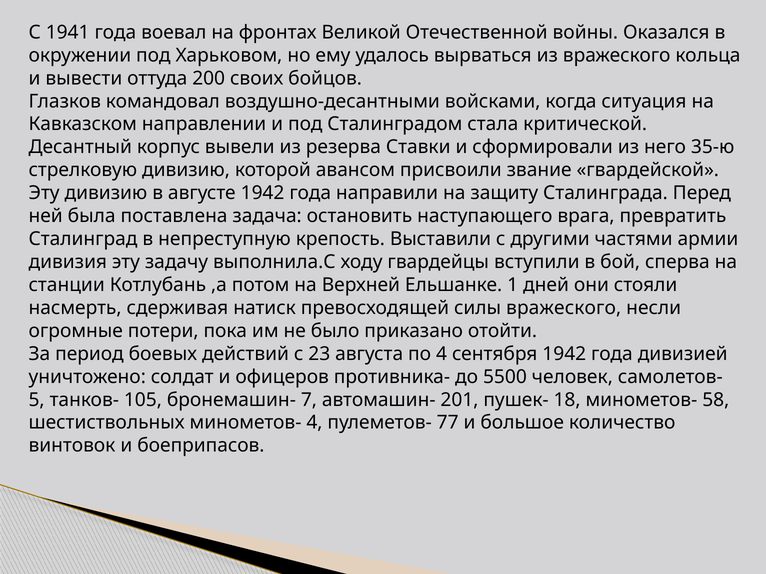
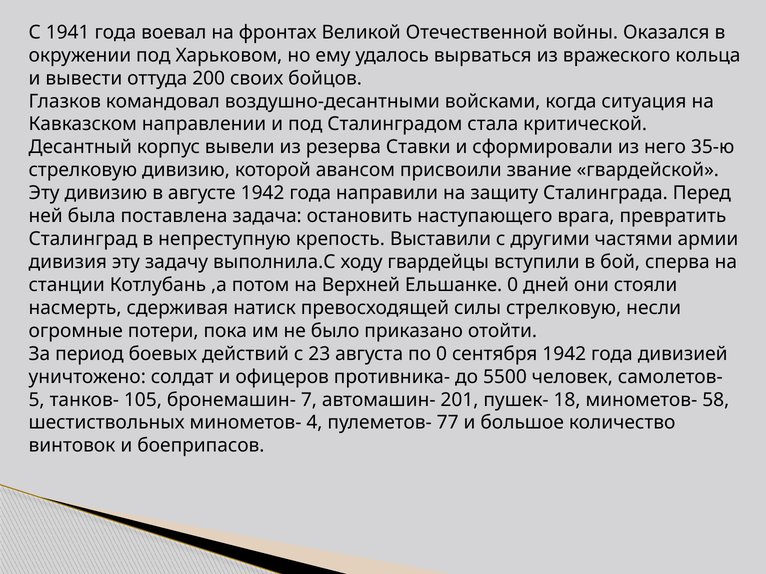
Ельшанке 1: 1 -> 0
силы вражеского: вражеского -> стрелковую
по 4: 4 -> 0
